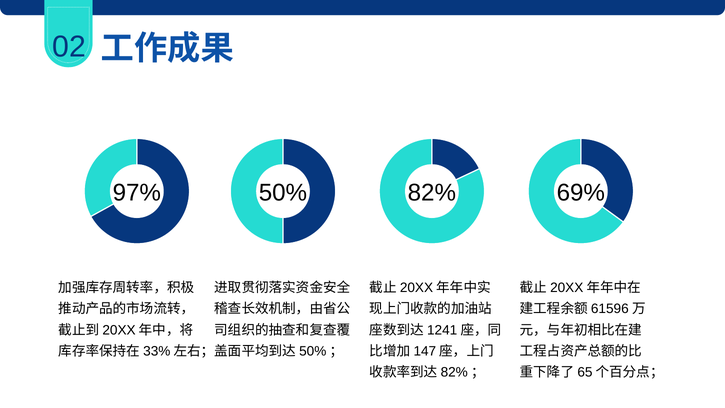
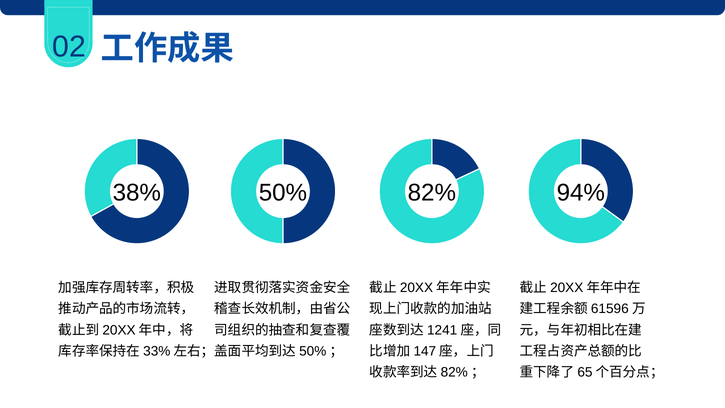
97%: 97% -> 38%
69%: 69% -> 94%
